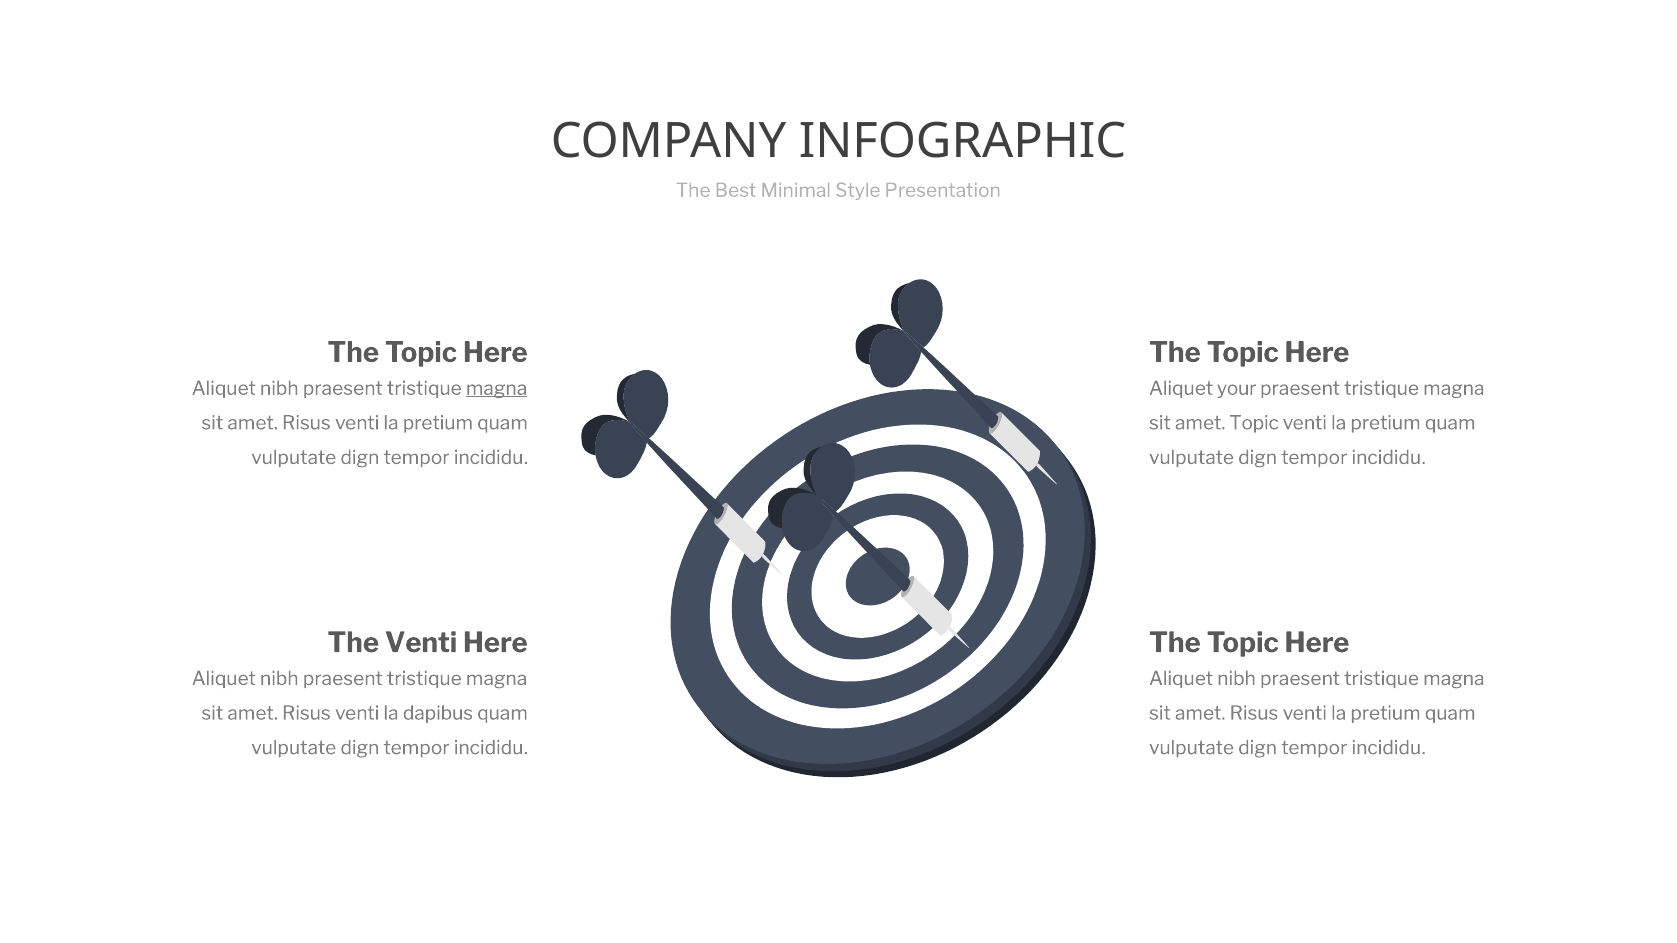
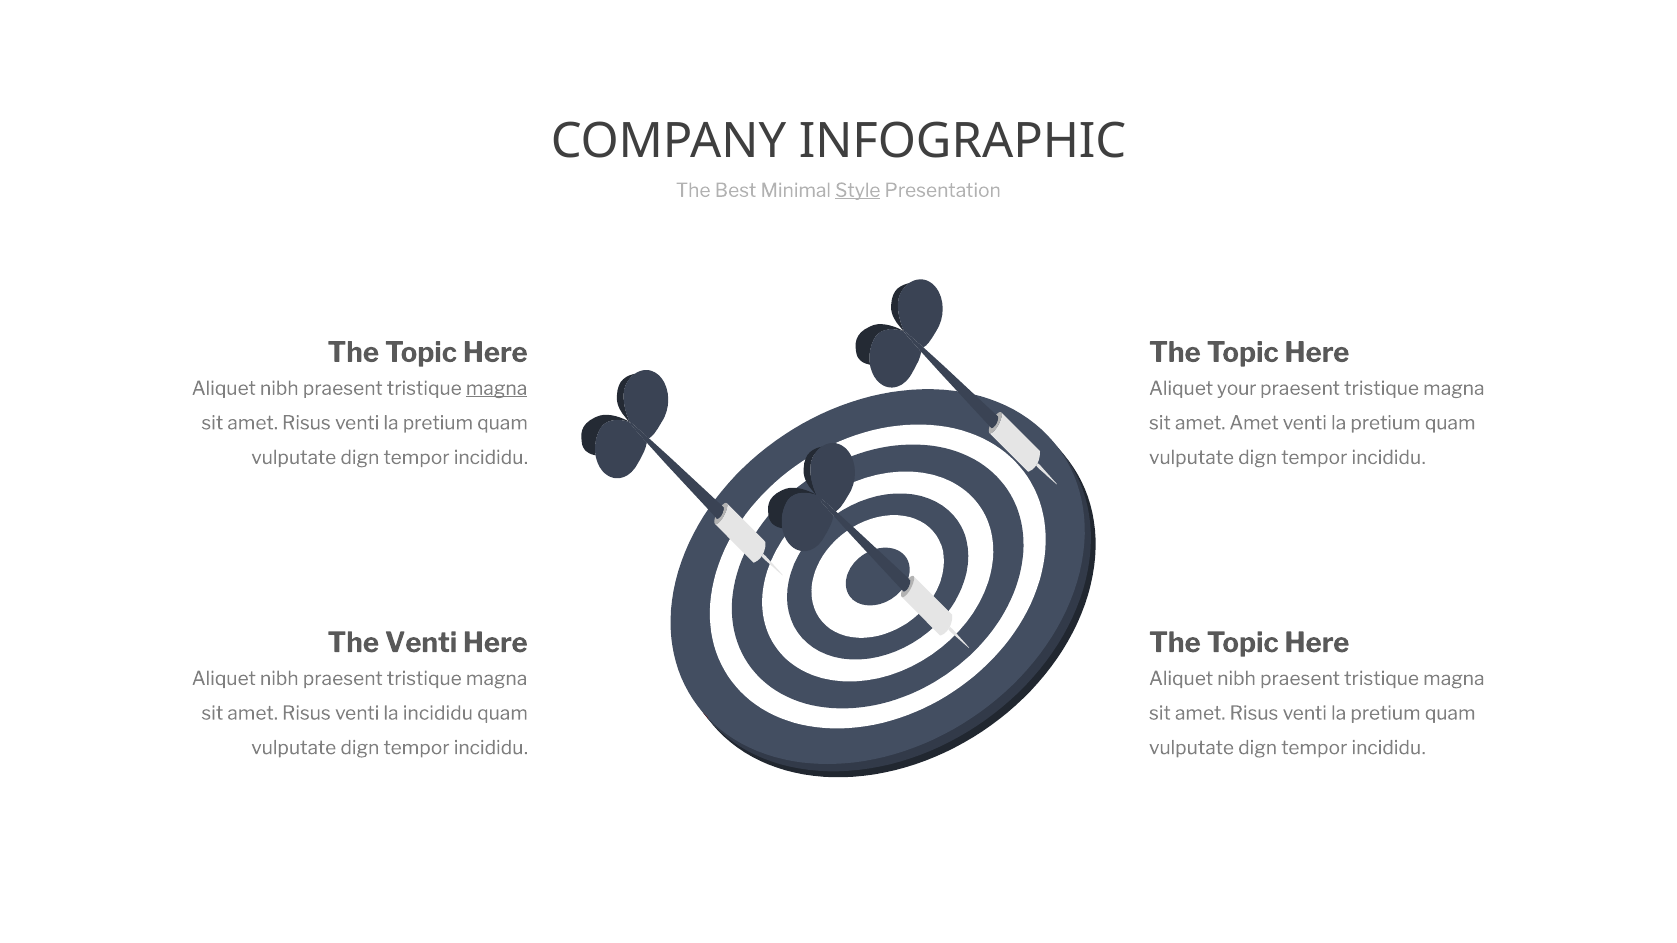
Style underline: none -> present
amet Topic: Topic -> Amet
la dapibus: dapibus -> incididu
